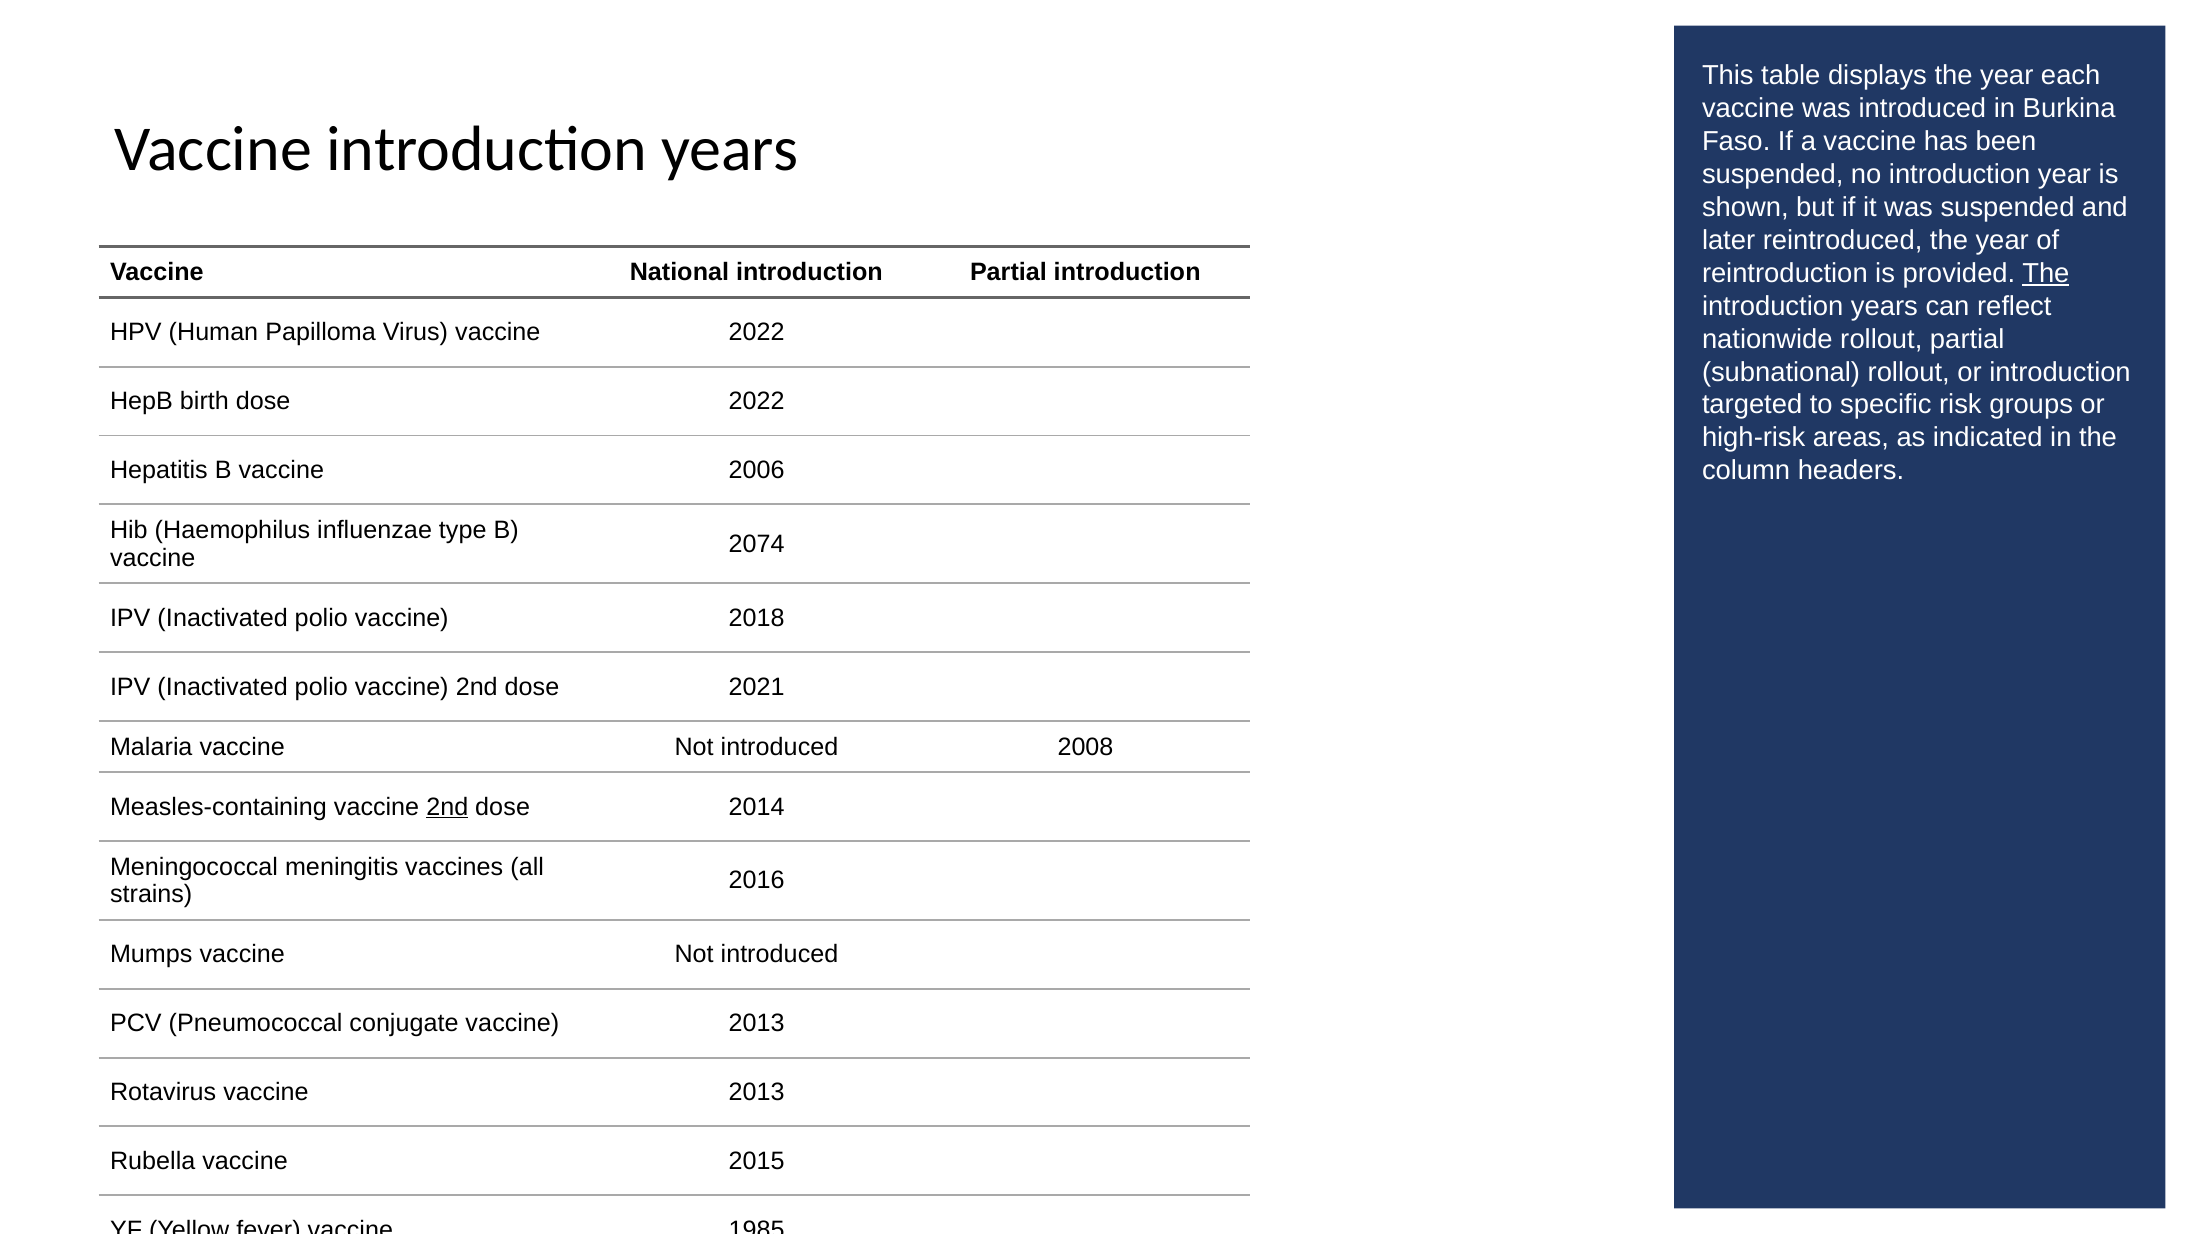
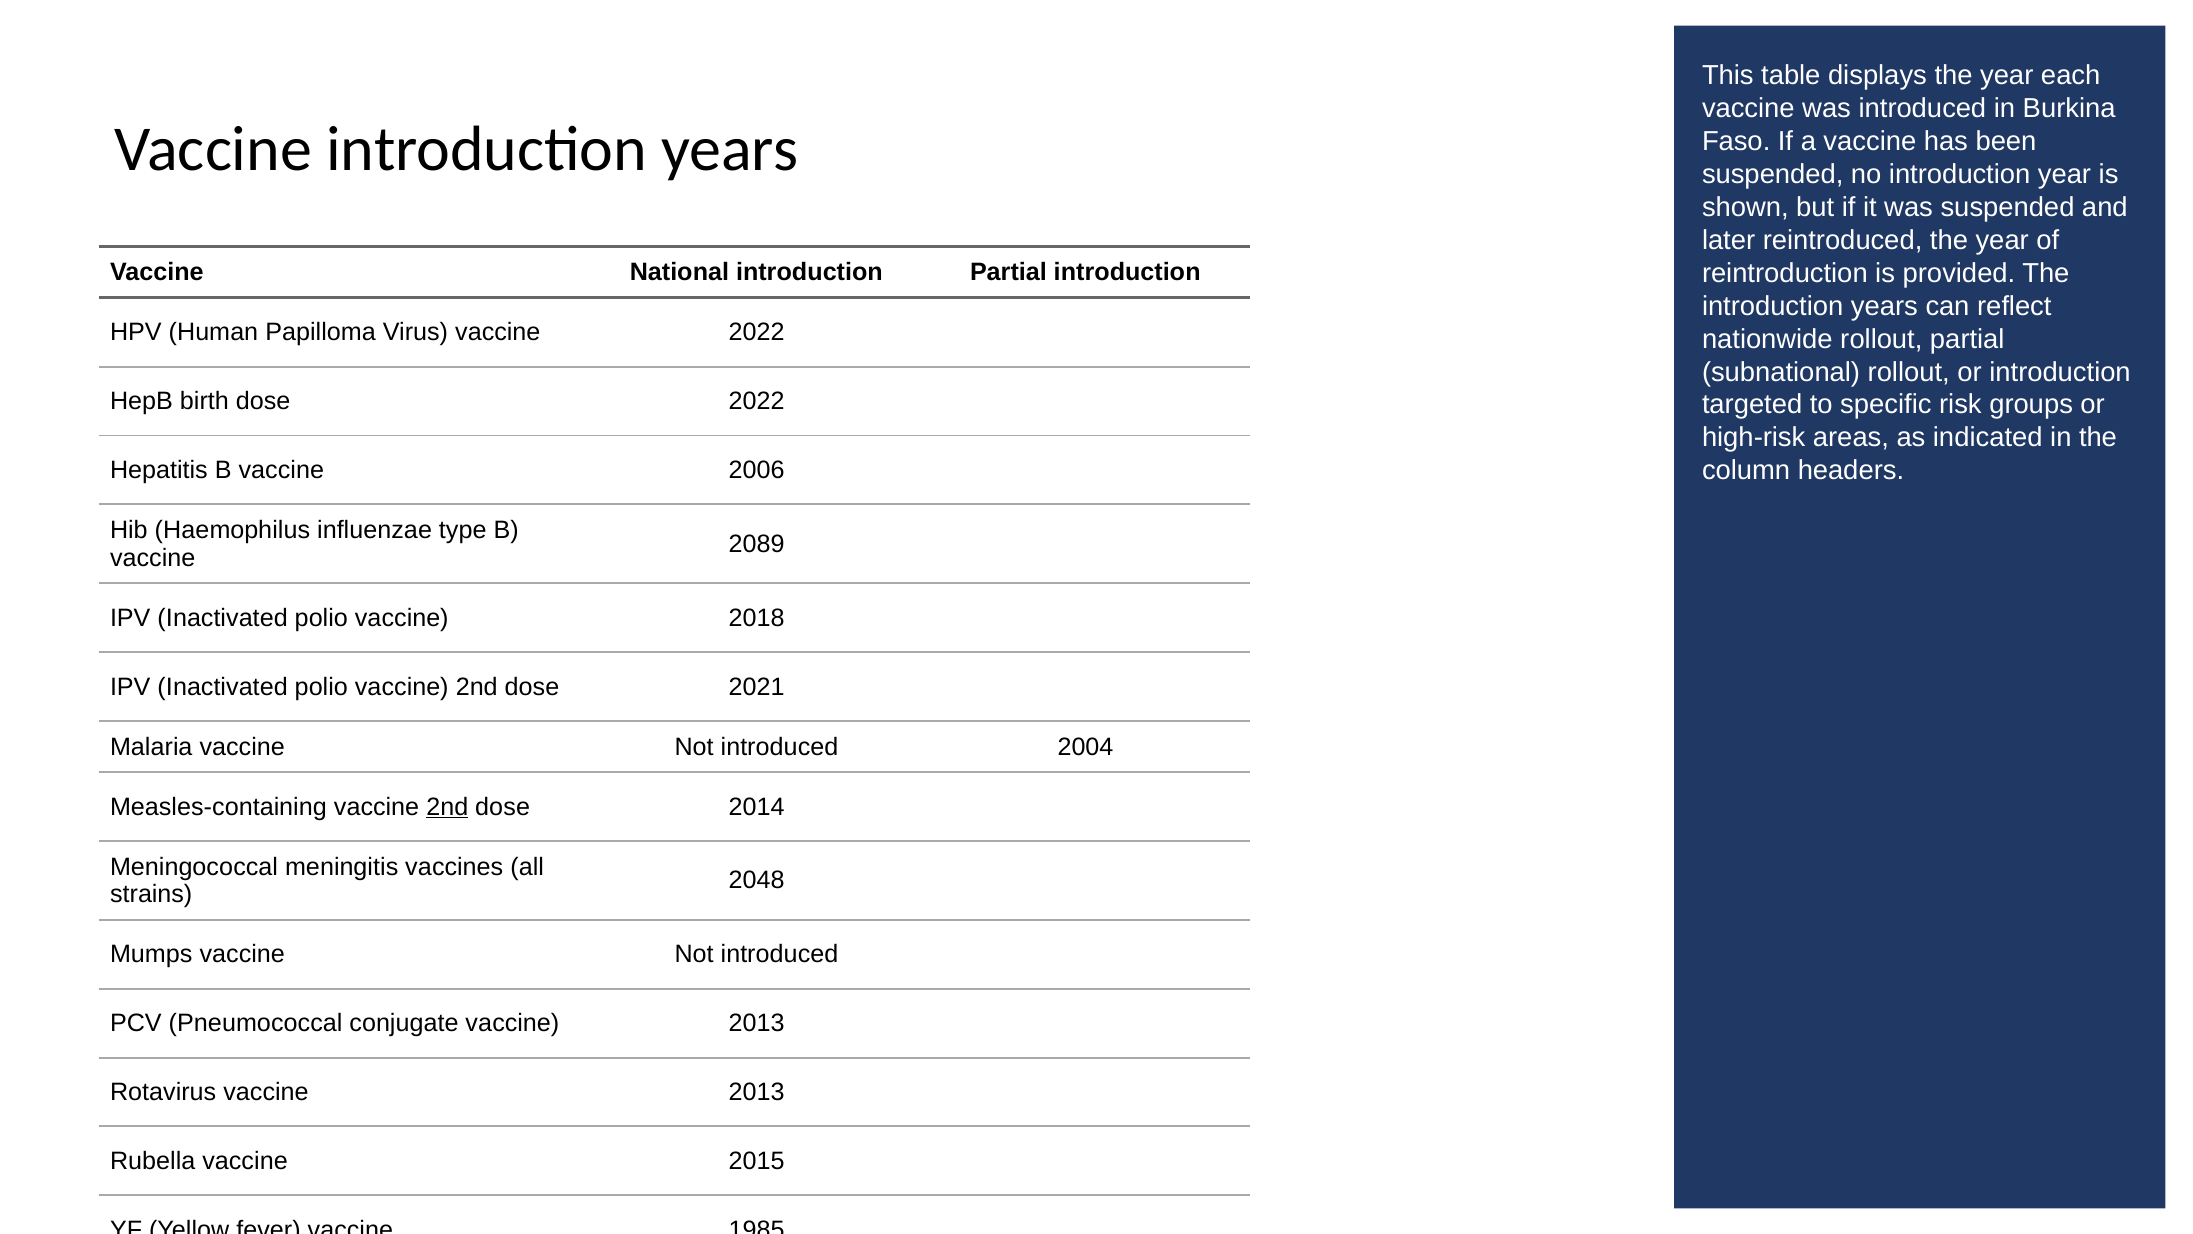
The at (2046, 273) underline: present -> none
2074: 2074 -> 2089
2008: 2008 -> 2004
2016: 2016 -> 2048
